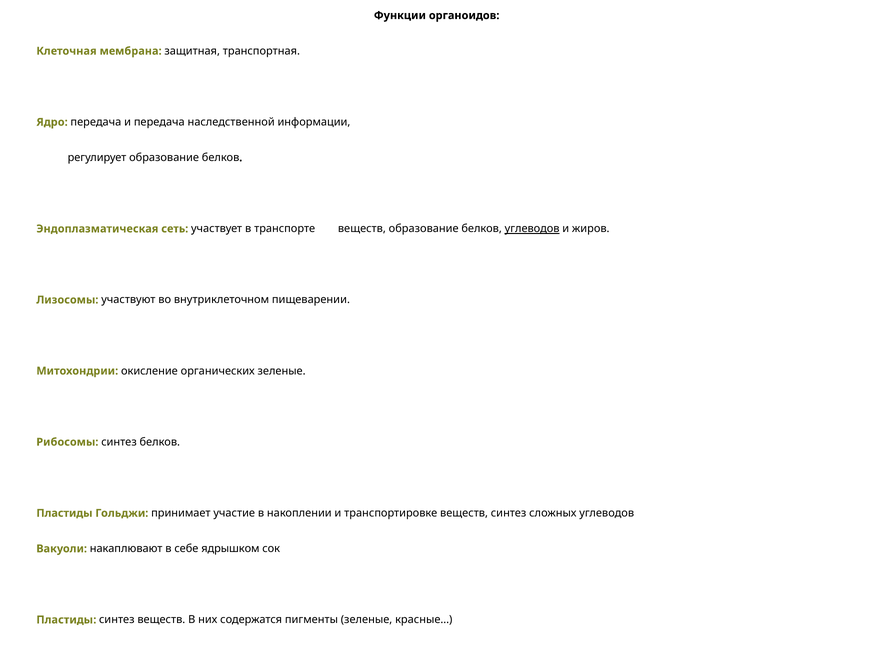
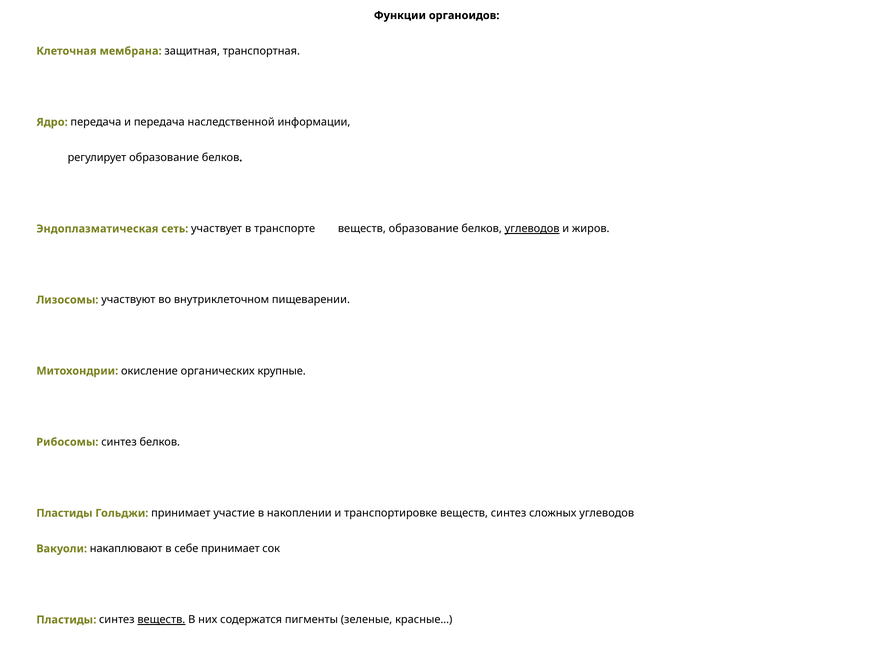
органических зеленые: зеленые -> крупные
себе ядрышком: ядрышком -> принимает
веществ at (161, 620) underline: none -> present
